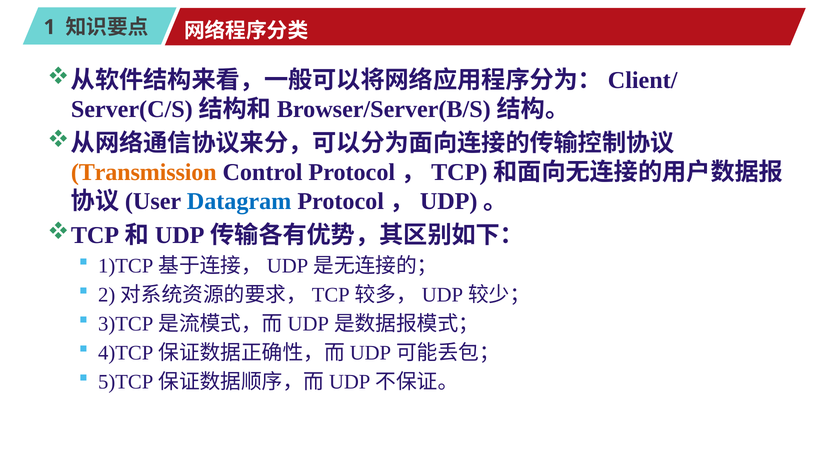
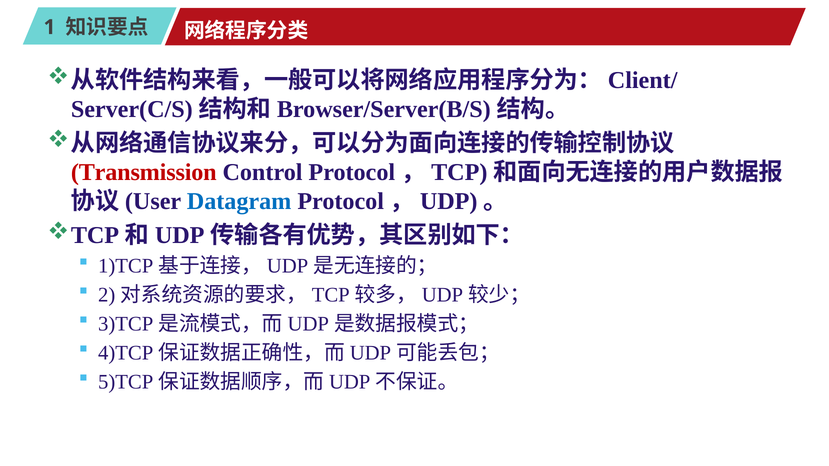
Transmission colour: orange -> red
